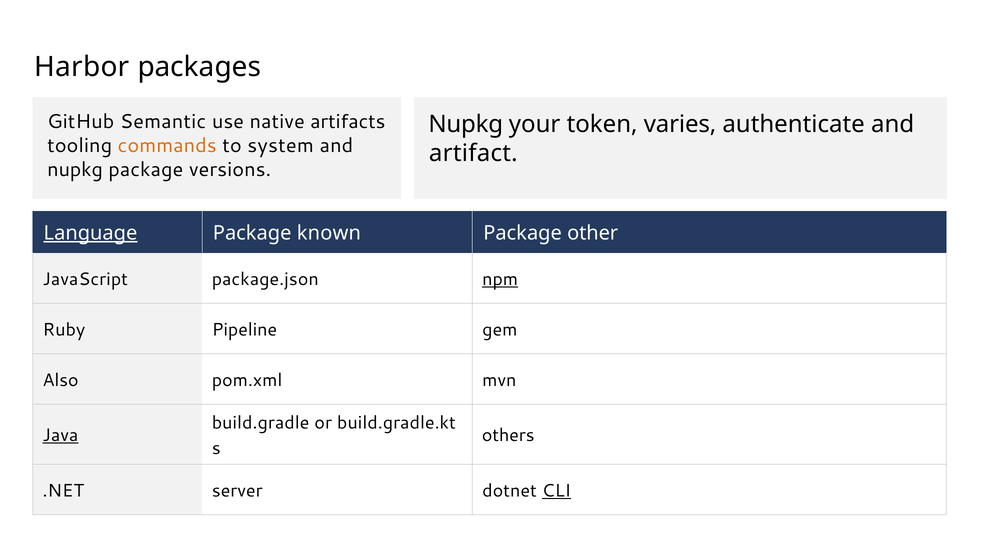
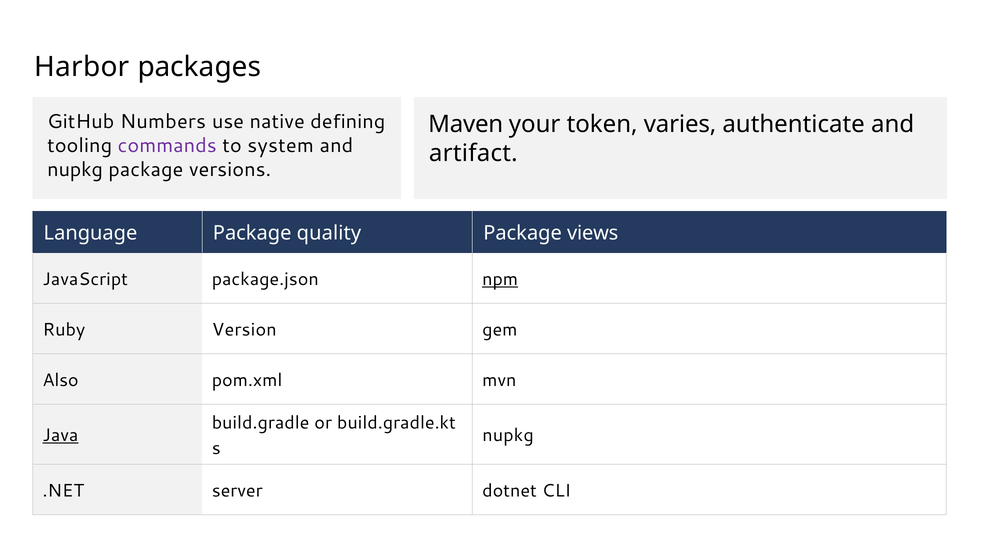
Semantic: Semantic -> Numbers
artifacts: artifacts -> defining
Nupkg at (466, 124): Nupkg -> Maven
commands colour: orange -> purple
Language underline: present -> none
known: known -> quality
other: other -> views
Pipeline: Pipeline -> Version
others at (508, 435): others -> nupkg
CLI underline: present -> none
